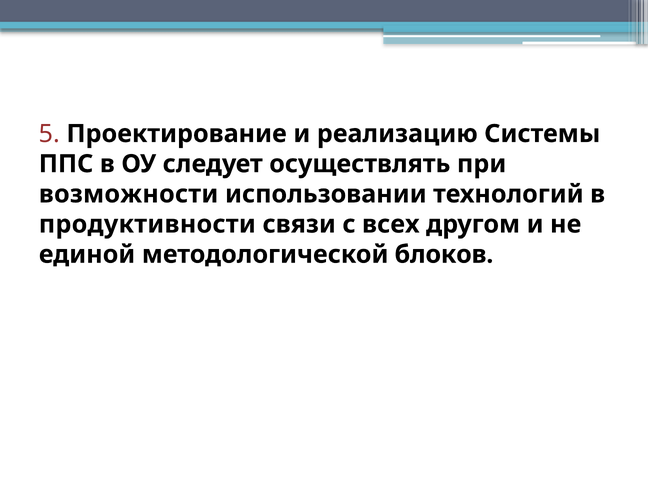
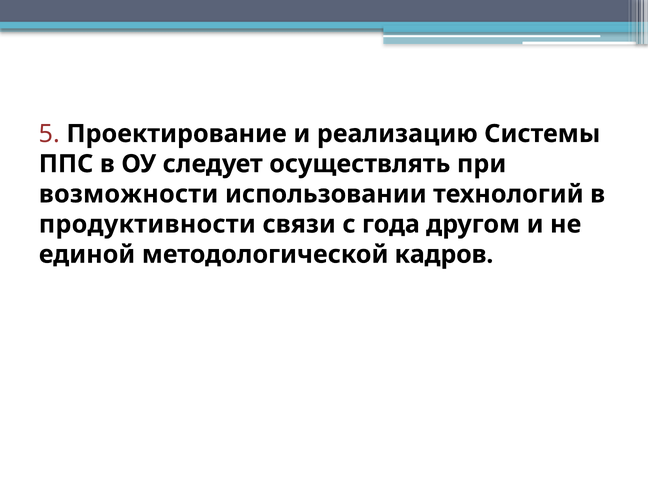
всех: всех -> года
блоков: блоков -> кадров
